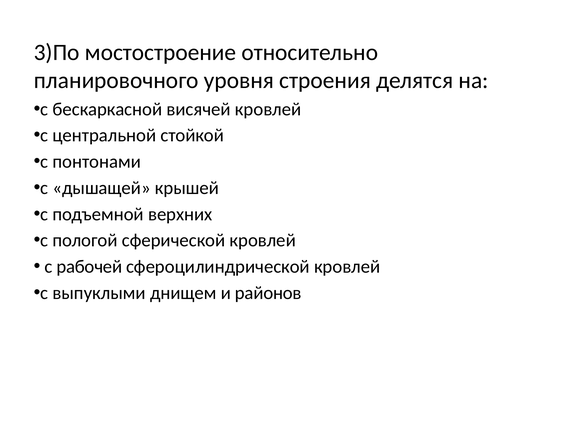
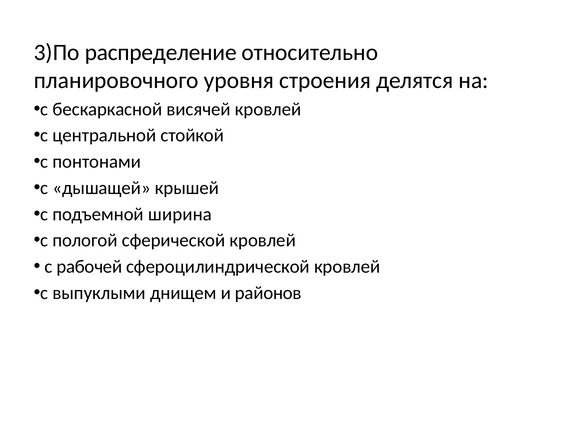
мостостроение: мостостроение -> распределение
верхних: верхних -> ширина
